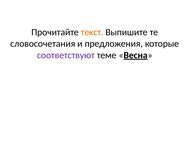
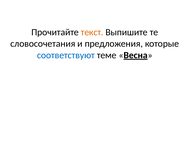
соответствуют colour: purple -> blue
